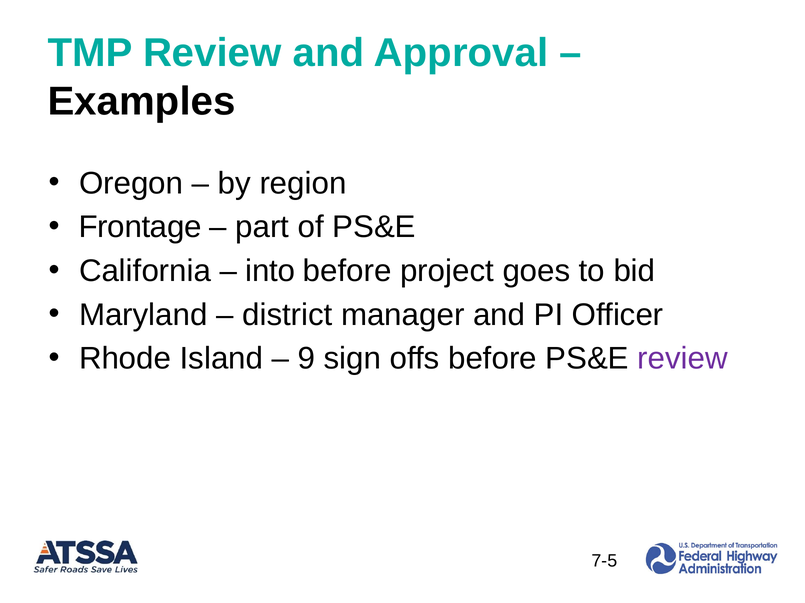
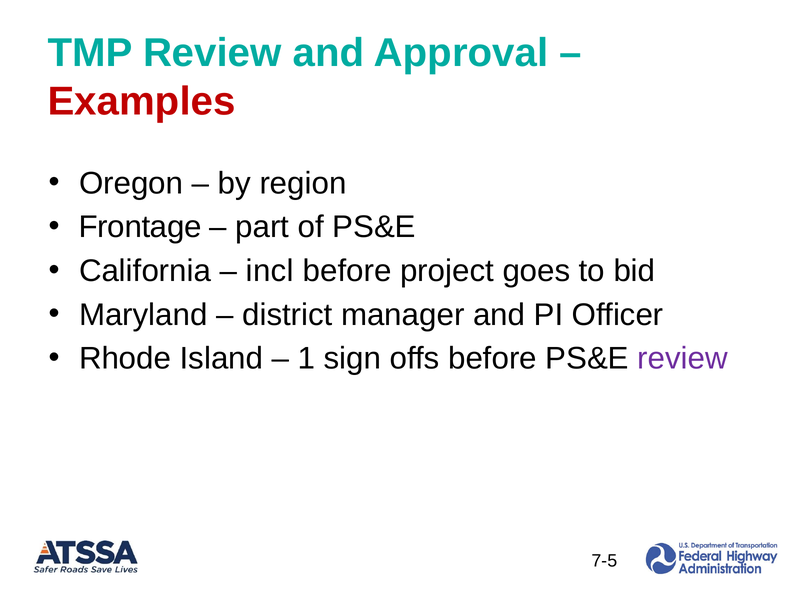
Examples colour: black -> red
into: into -> incl
9: 9 -> 1
